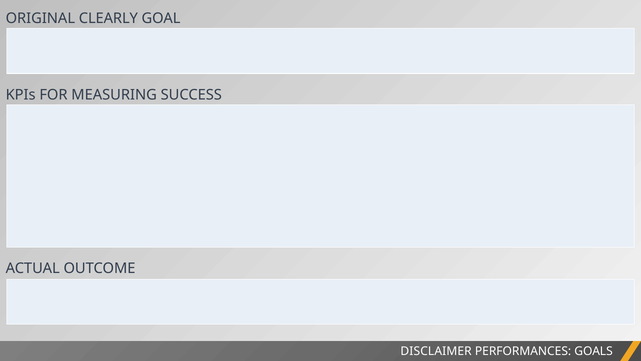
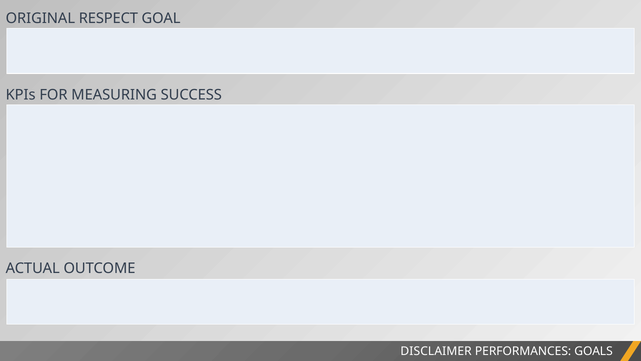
CLEARLY: CLEARLY -> RESPECT
